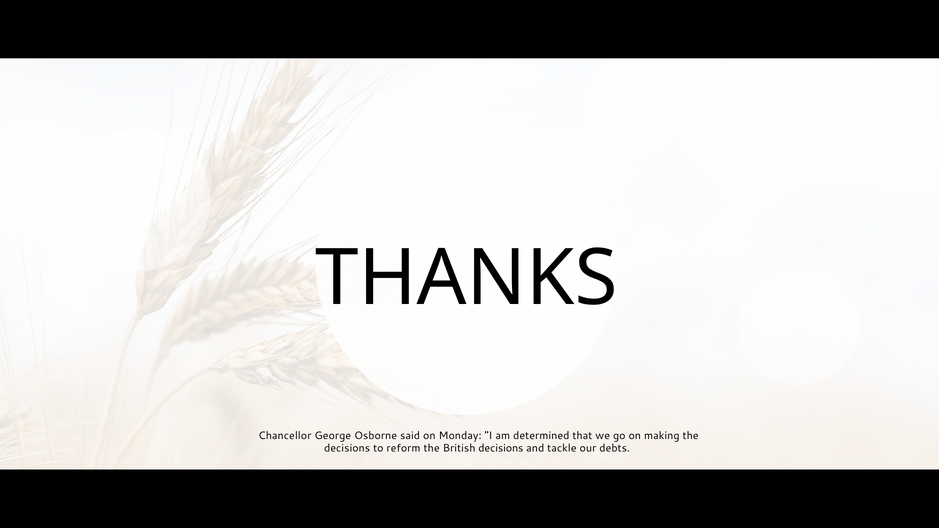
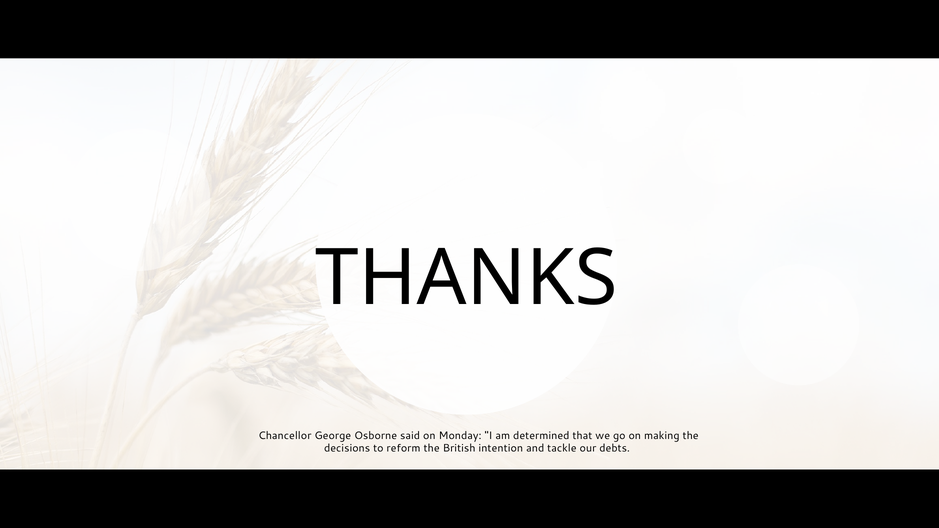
British decisions: decisions -> intention
